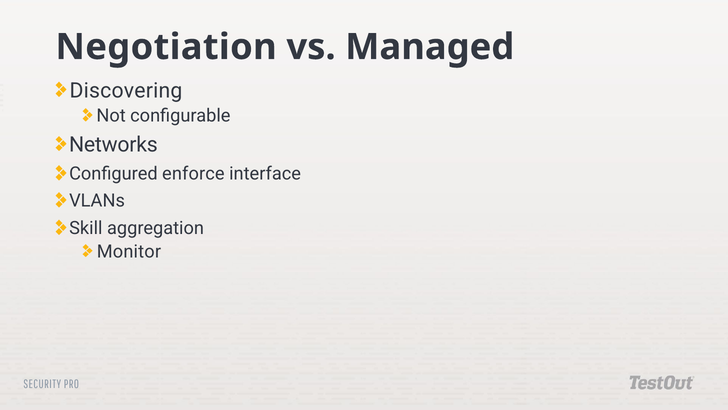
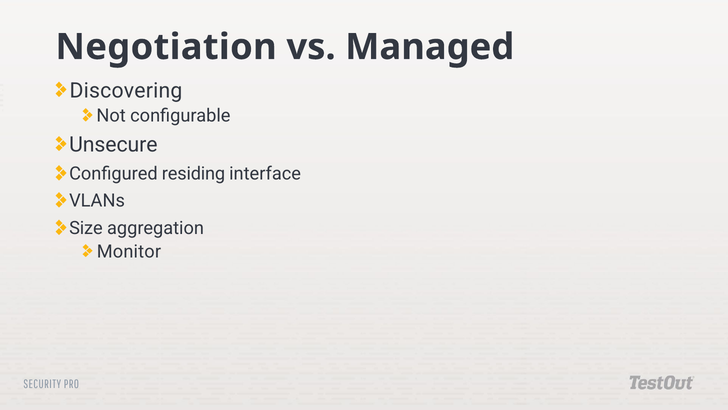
Networks: Networks -> Unsecure
enforce: enforce -> residing
Skill: Skill -> Size
